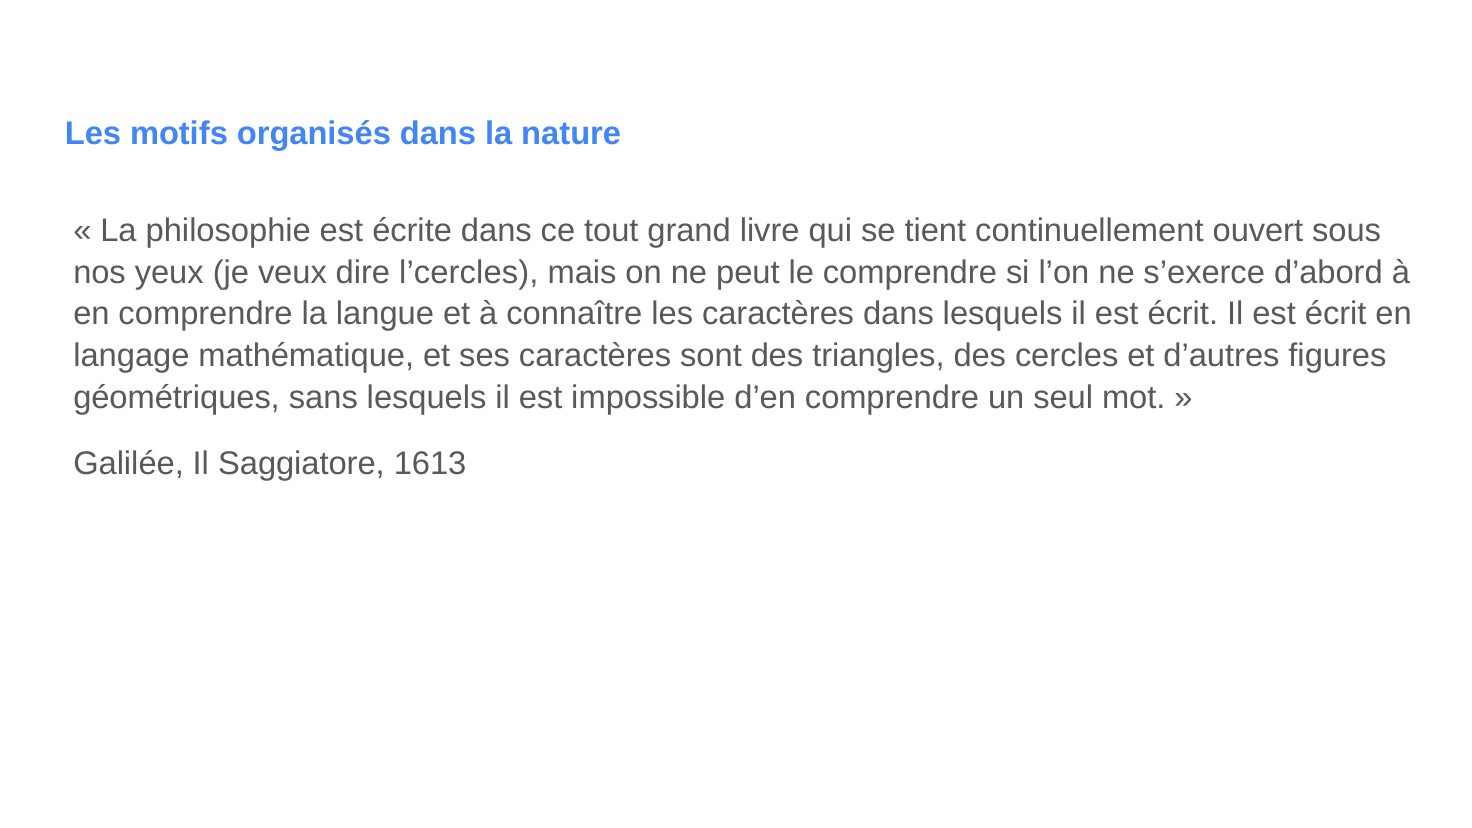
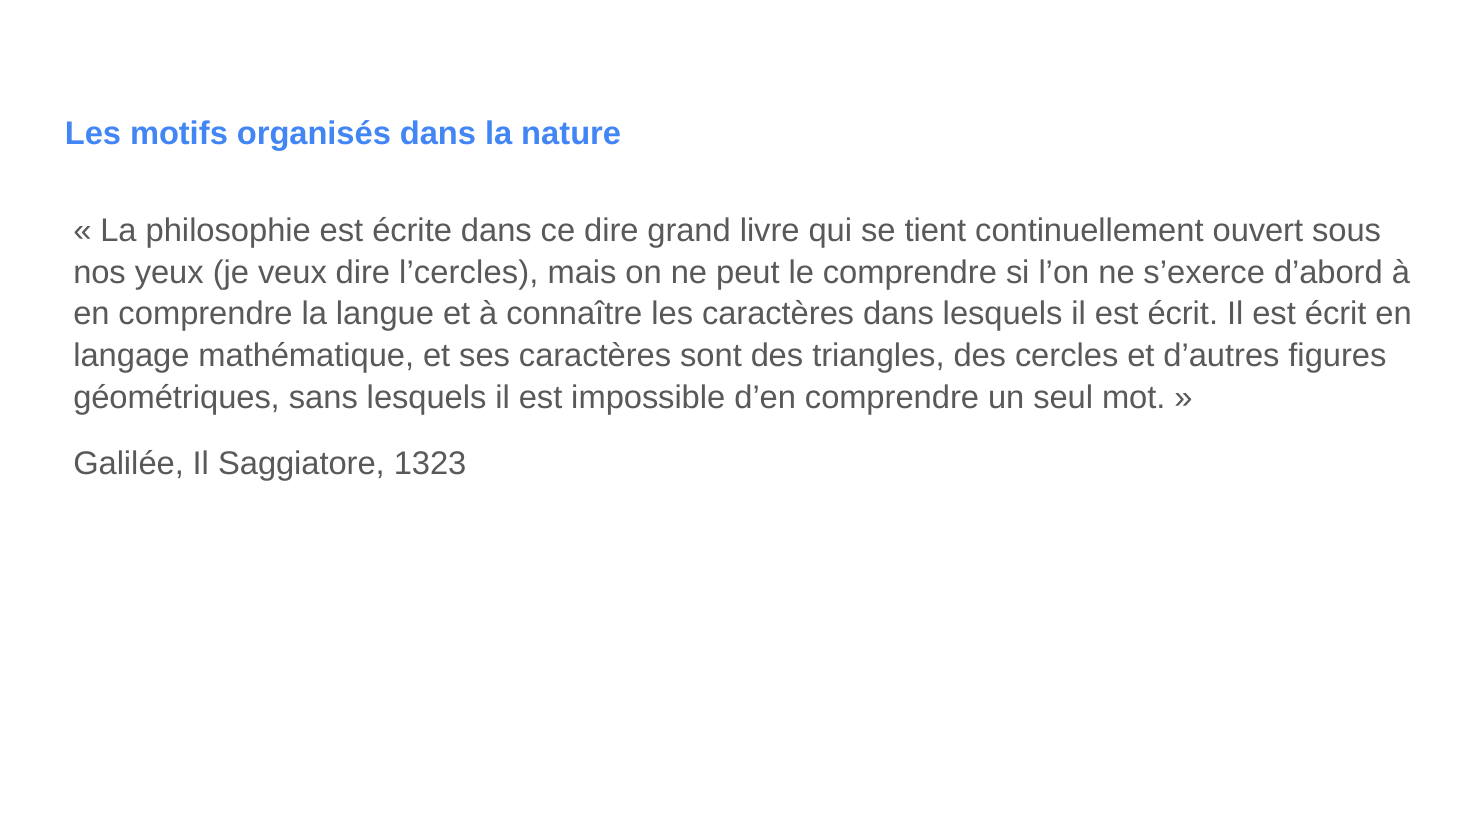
ce tout: tout -> dire
1613: 1613 -> 1323
